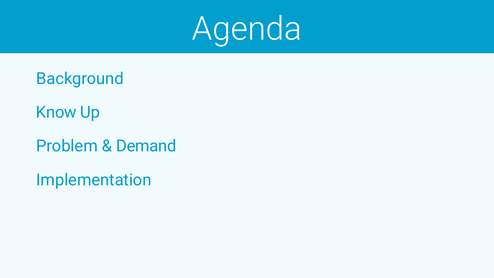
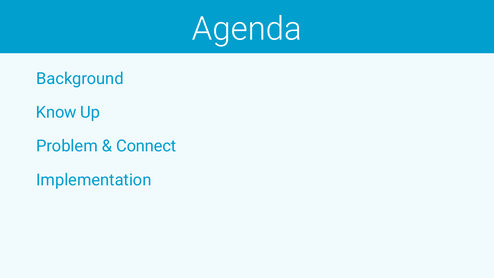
Demand: Demand -> Connect
